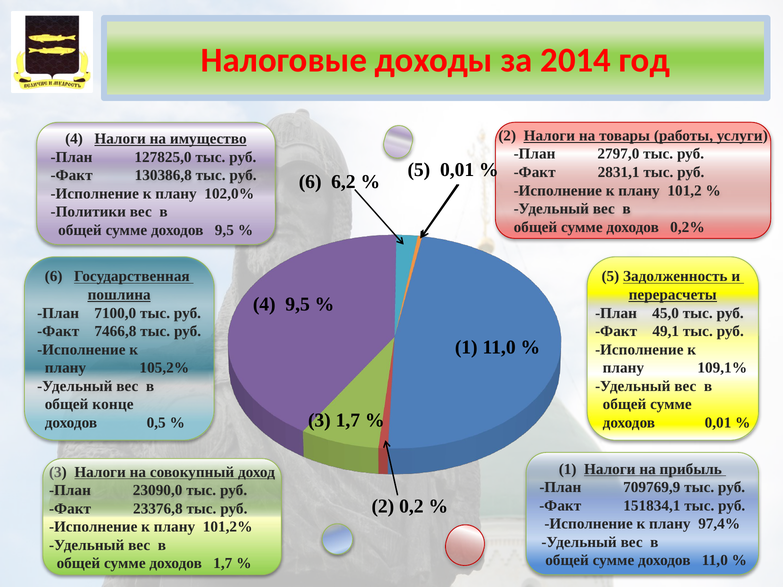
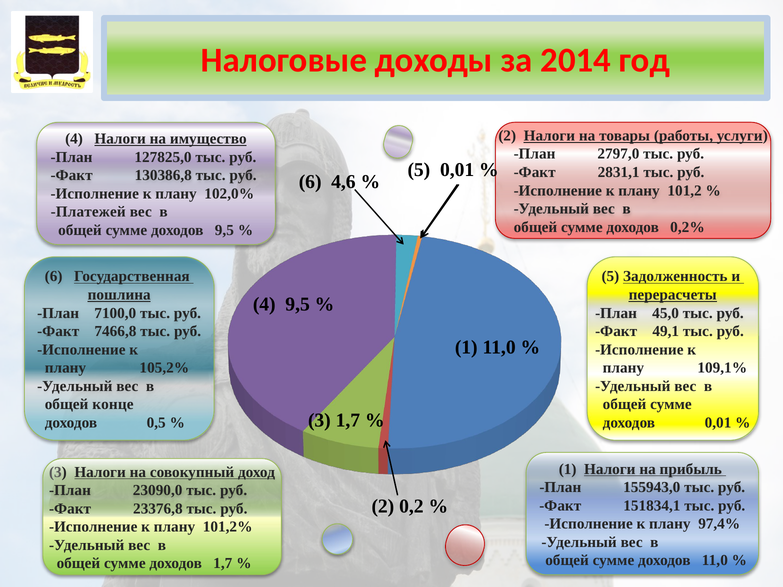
6,2: 6,2 -> 4,6
Политики: Политики -> Платежей
709769,9: 709769,9 -> 155943,0
